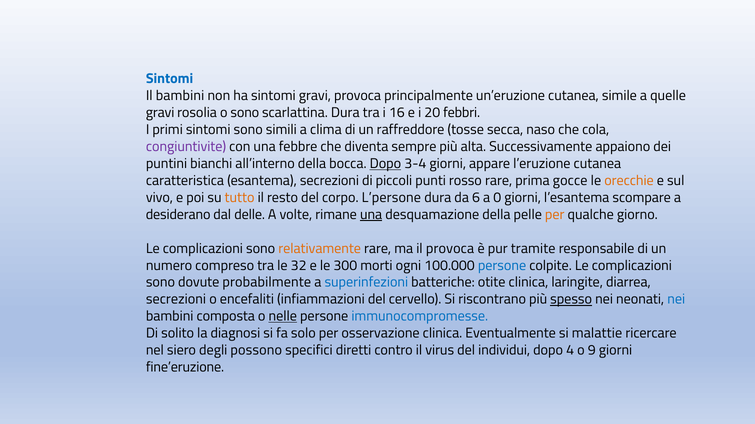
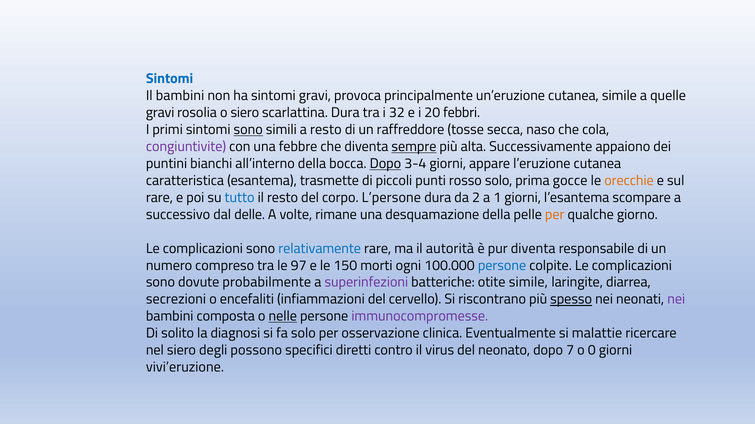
o sono: sono -> siero
16: 16 -> 32
sono at (248, 130) underline: none -> present
a clima: clima -> resto
sempre underline: none -> present
esantema secrezioni: secrezioni -> trasmette
rosso rare: rare -> solo
vivo at (159, 198): vivo -> rare
tutto colour: orange -> blue
6: 6 -> 2
0: 0 -> 1
desiderano: desiderano -> successivo
una at (371, 215) underline: present -> none
relativamente colour: orange -> blue
il provoca: provoca -> autorità
pur tramite: tramite -> diventa
32: 32 -> 97
300: 300 -> 150
superinfezioni colour: blue -> purple
otite clinica: clinica -> simile
nei at (676, 300) colour: blue -> purple
immunocompromesse colour: blue -> purple
individui: individui -> neonato
4: 4 -> 7
9: 9 -> 0
fine’eruzione: fine’eruzione -> vivi’eruzione
